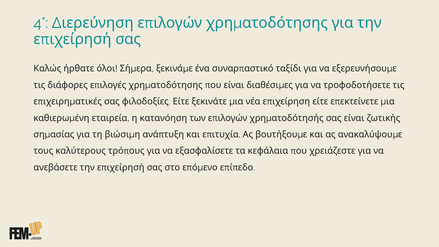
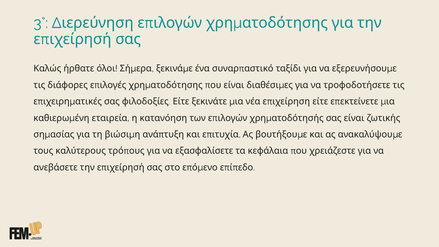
4°: 4° -> 3°
